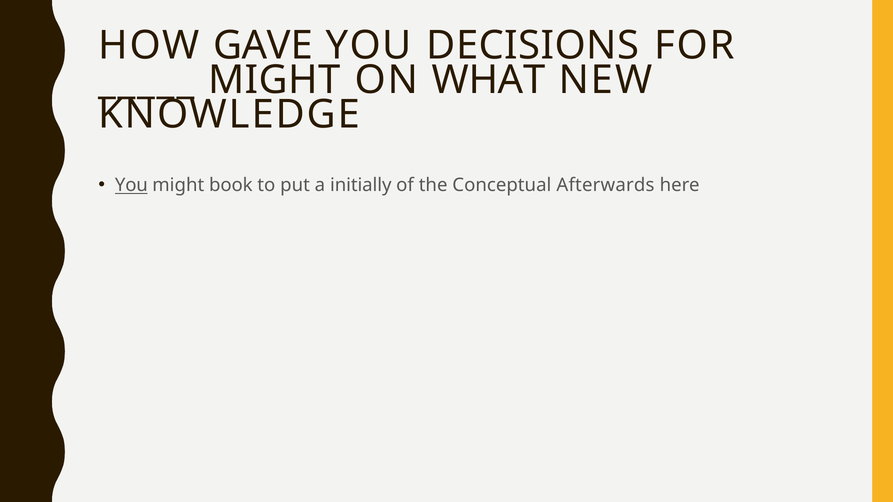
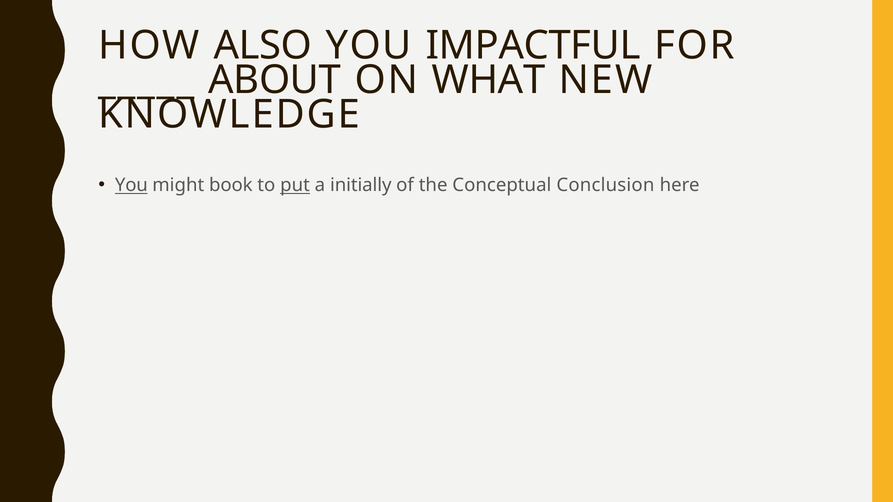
GAVE: GAVE -> ALSO
DECISIONS: DECISIONS -> IMPACTFUL
MIGHT at (274, 80): MIGHT -> ABOUT
put underline: none -> present
Afterwards: Afterwards -> Conclusion
